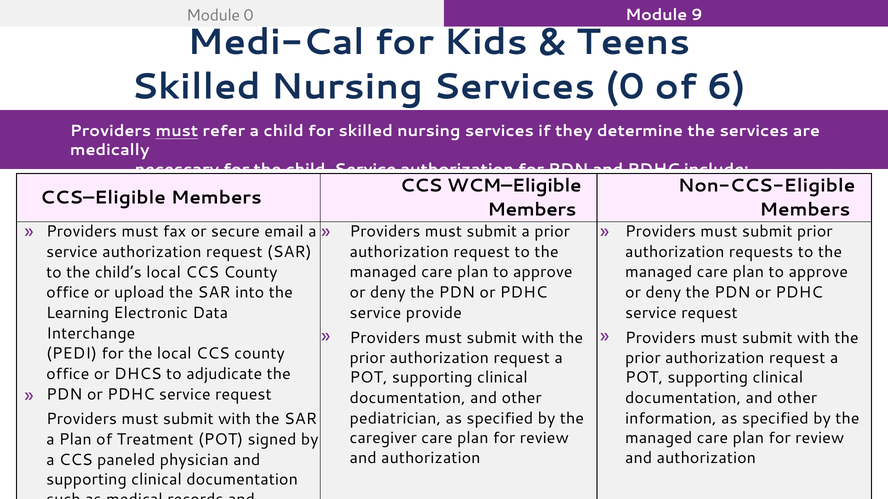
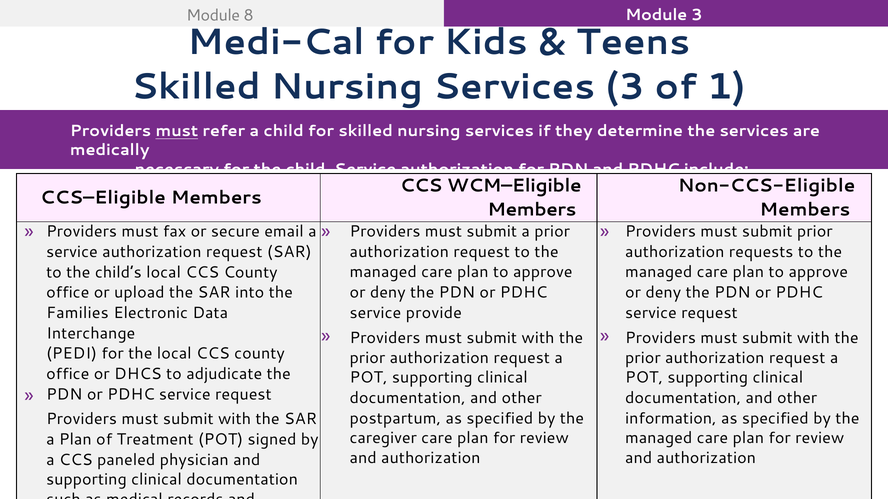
Module 0: 0 -> 8
Module 9: 9 -> 3
Services 0: 0 -> 3
6: 6 -> 1
Learning: Learning -> Families
pediatrician: pediatrician -> postpartum
